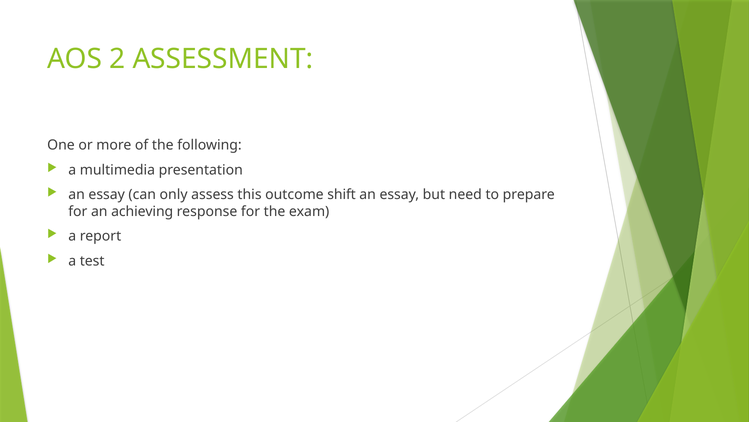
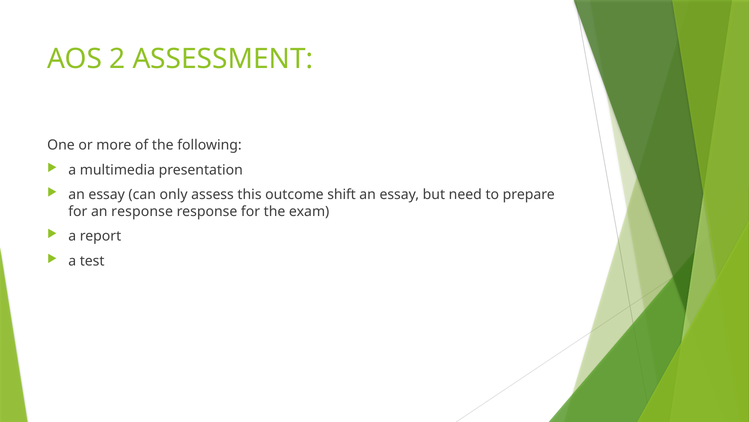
an achieving: achieving -> response
